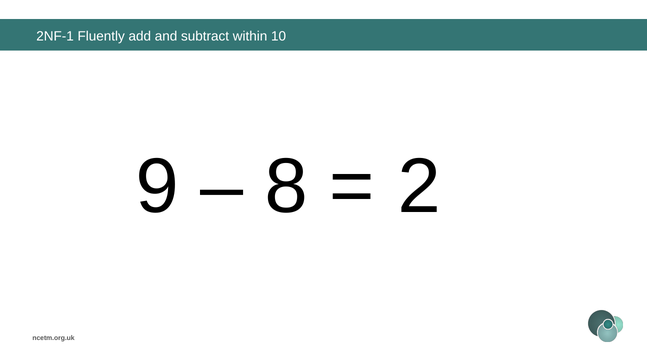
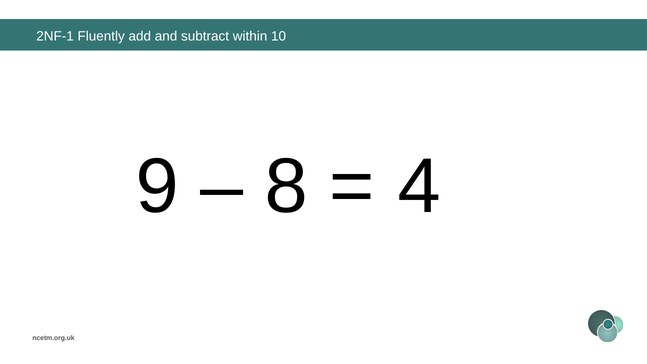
2: 2 -> 4
